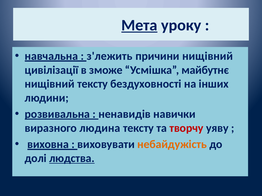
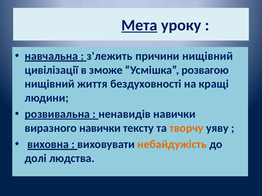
майбутнє: майбутнє -> розвагою
нищівний тексту: тексту -> життя
інших: інших -> кращі
виразного людина: людина -> навички
творчу colour: red -> orange
людства underline: present -> none
